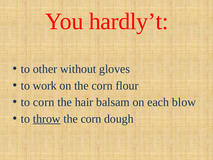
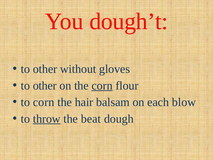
hardly’t: hardly’t -> dough’t
work at (45, 85): work -> other
corn at (102, 85) underline: none -> present
corn at (91, 119): corn -> beat
